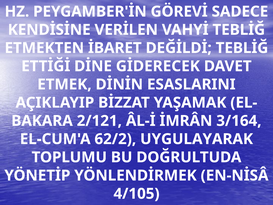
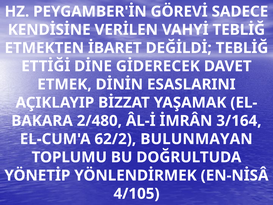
2/121: 2/121 -> 2/480
UYGULAYARAK: UYGULAYARAK -> BULUNMAYAN
